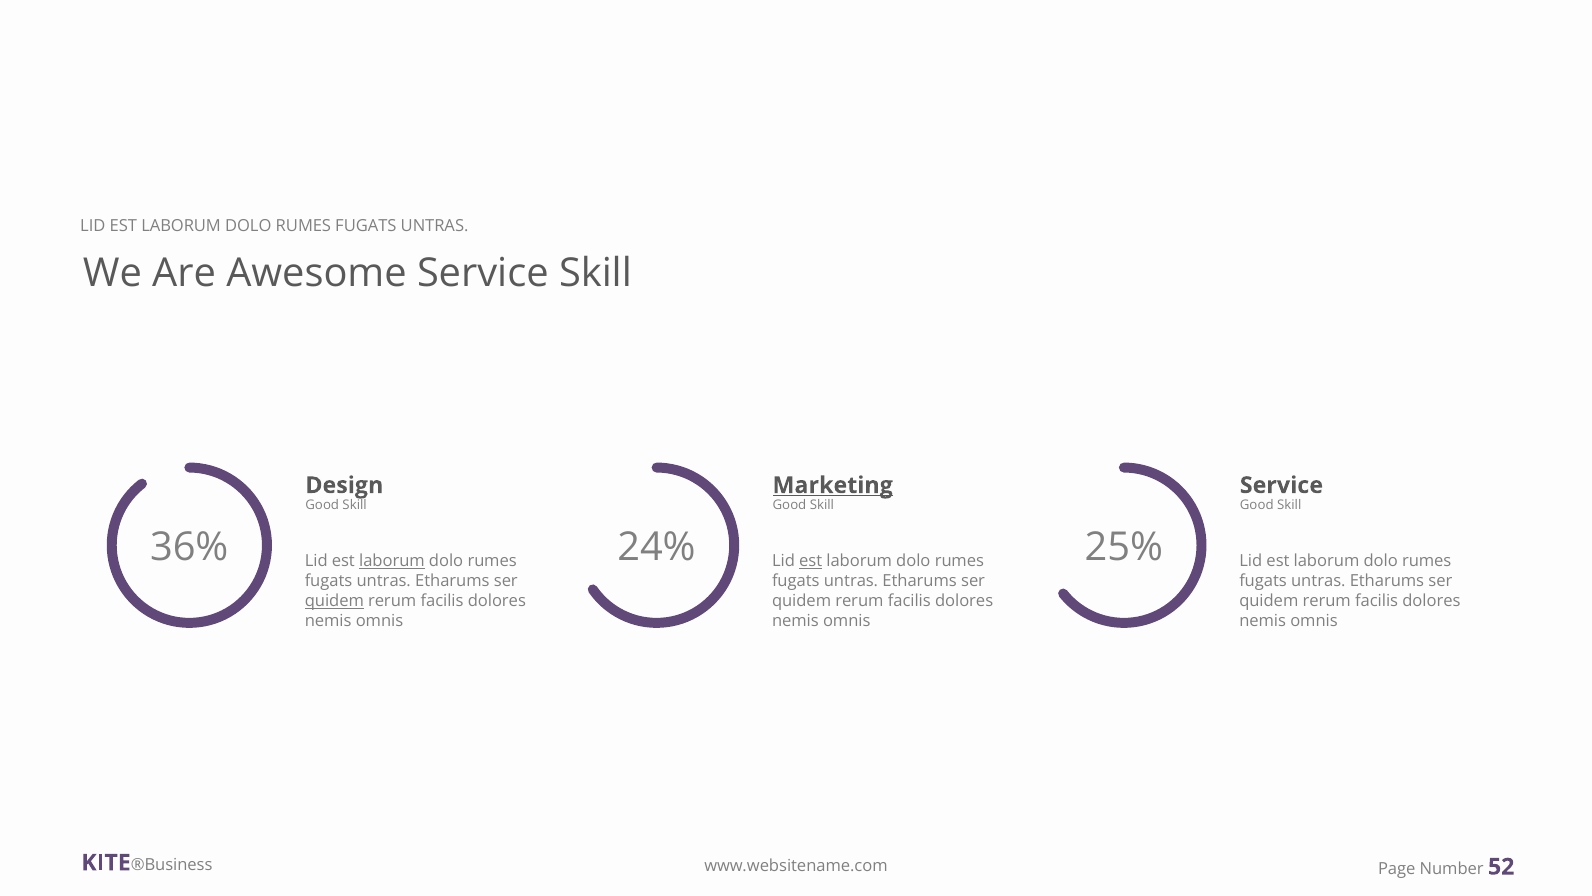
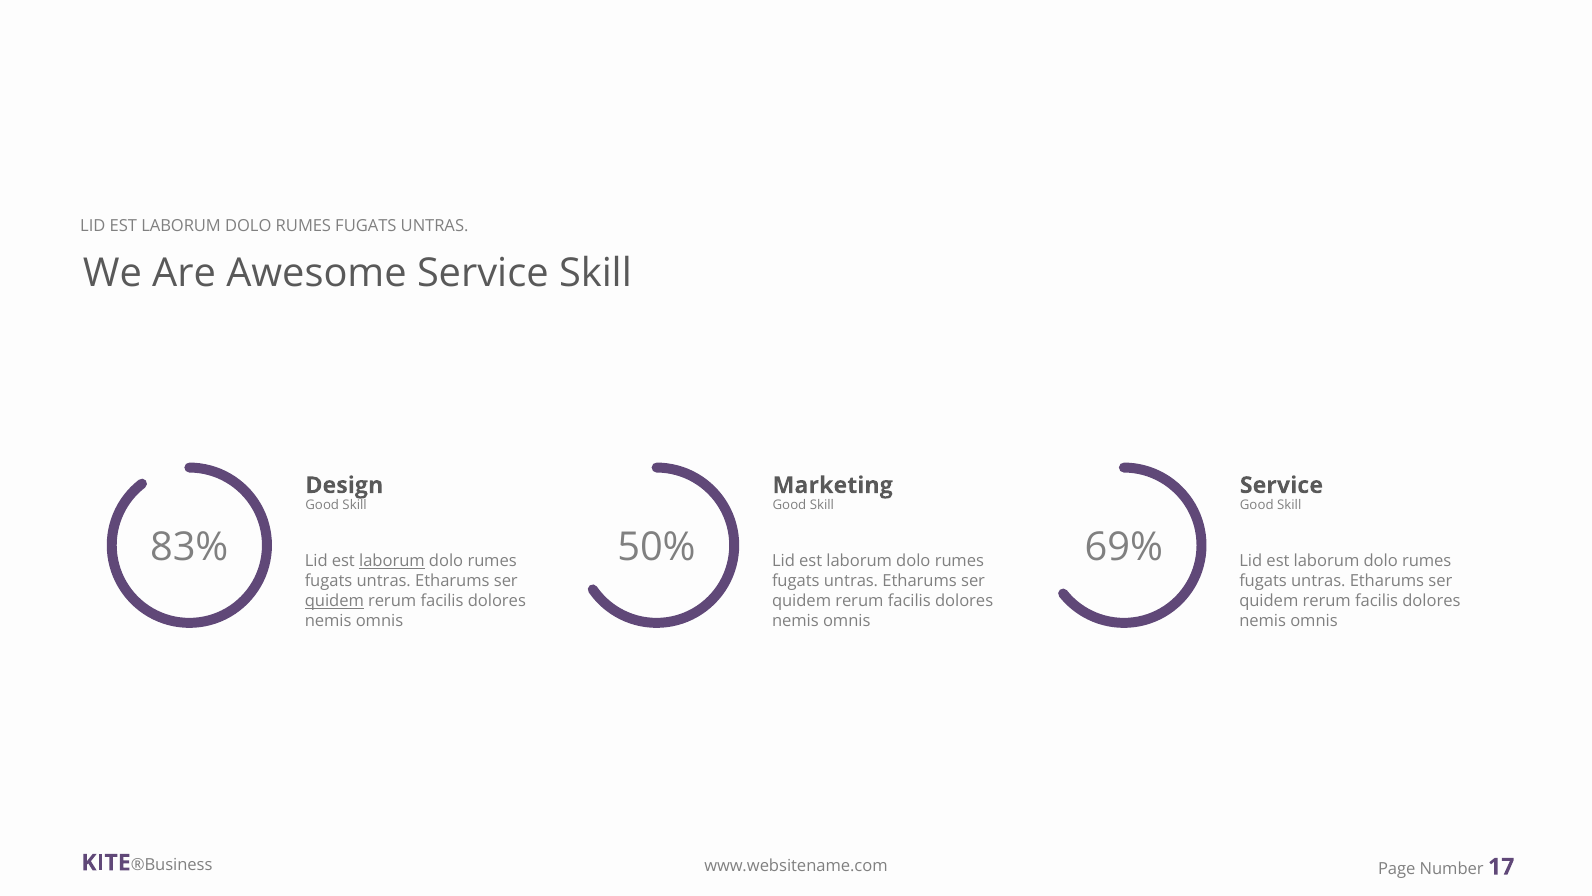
Marketing underline: present -> none
36%: 36% -> 83%
24%: 24% -> 50%
est at (811, 561) underline: present -> none
25%: 25% -> 69%
52: 52 -> 17
